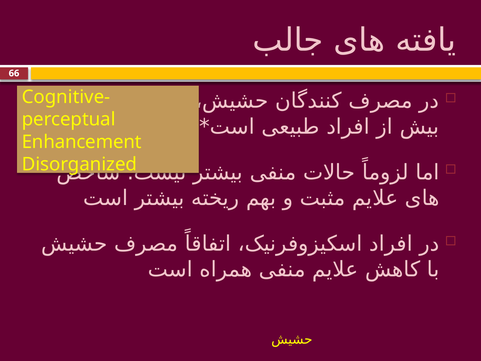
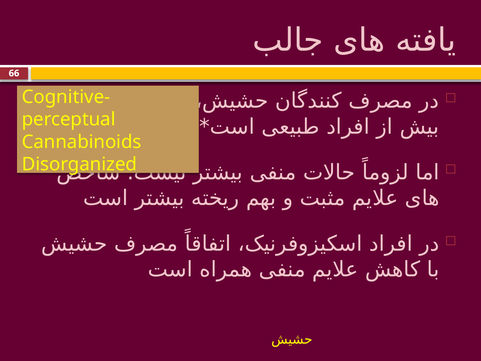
Enhancement: Enhancement -> Cannabinoids
